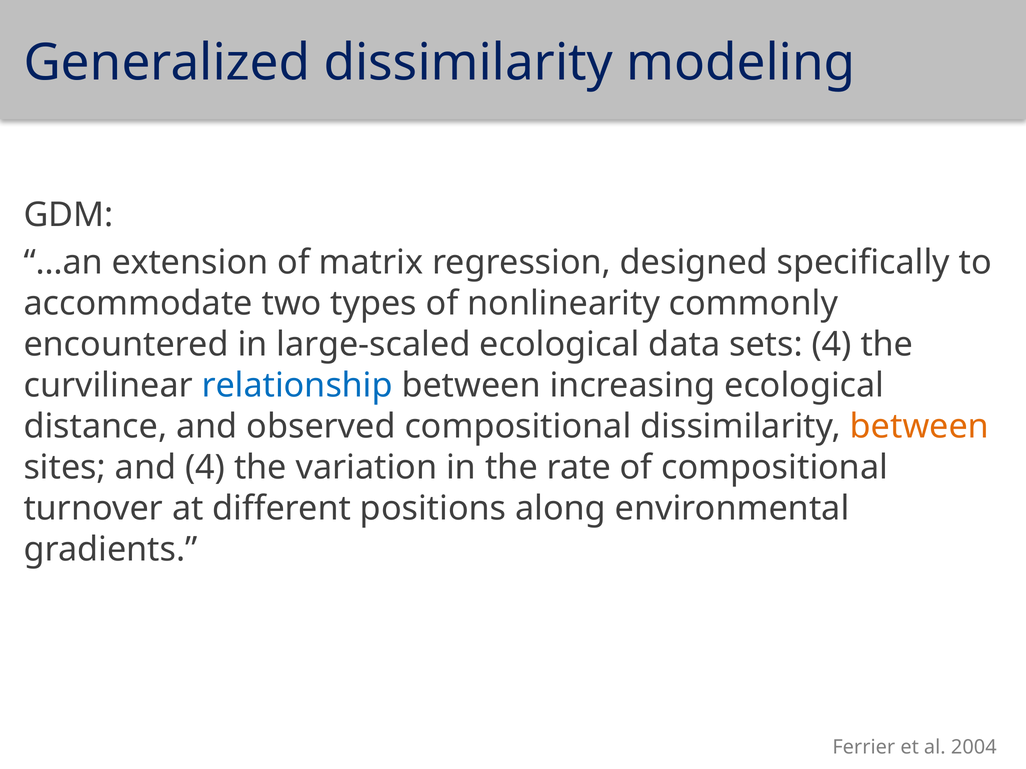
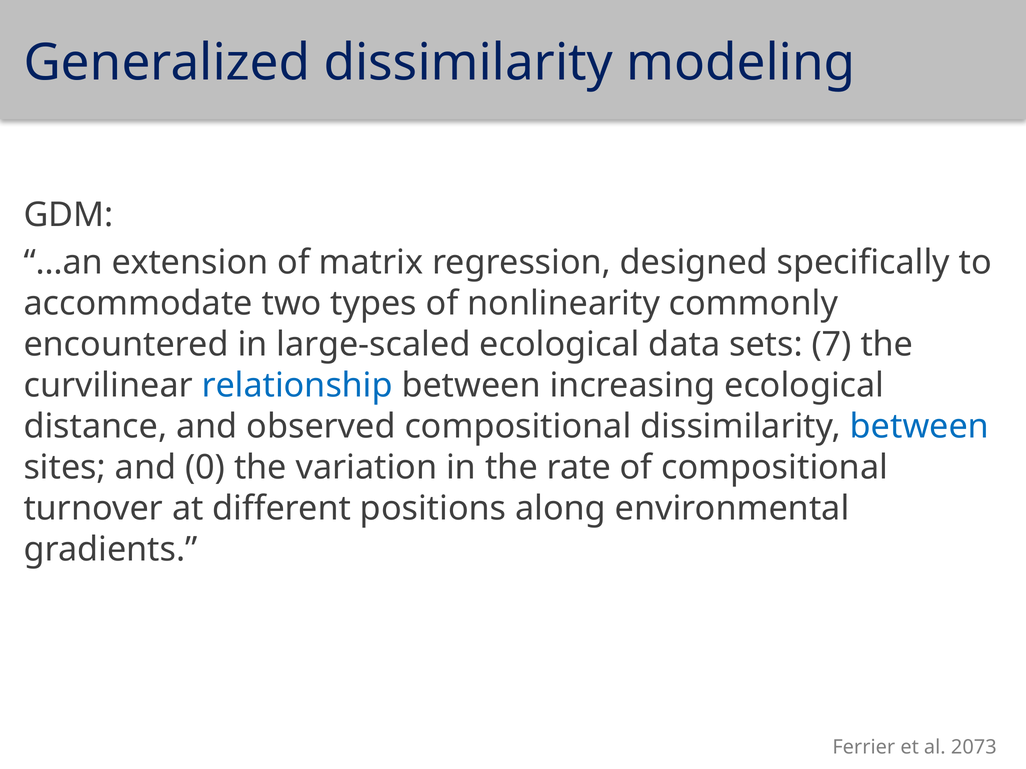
sets 4: 4 -> 7
between at (920, 427) colour: orange -> blue
and 4: 4 -> 0
2004: 2004 -> 2073
